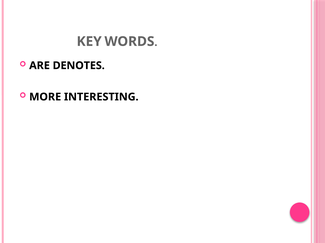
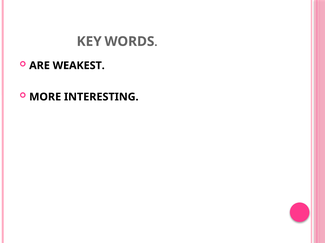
DENOTES: DENOTES -> WEAKEST
